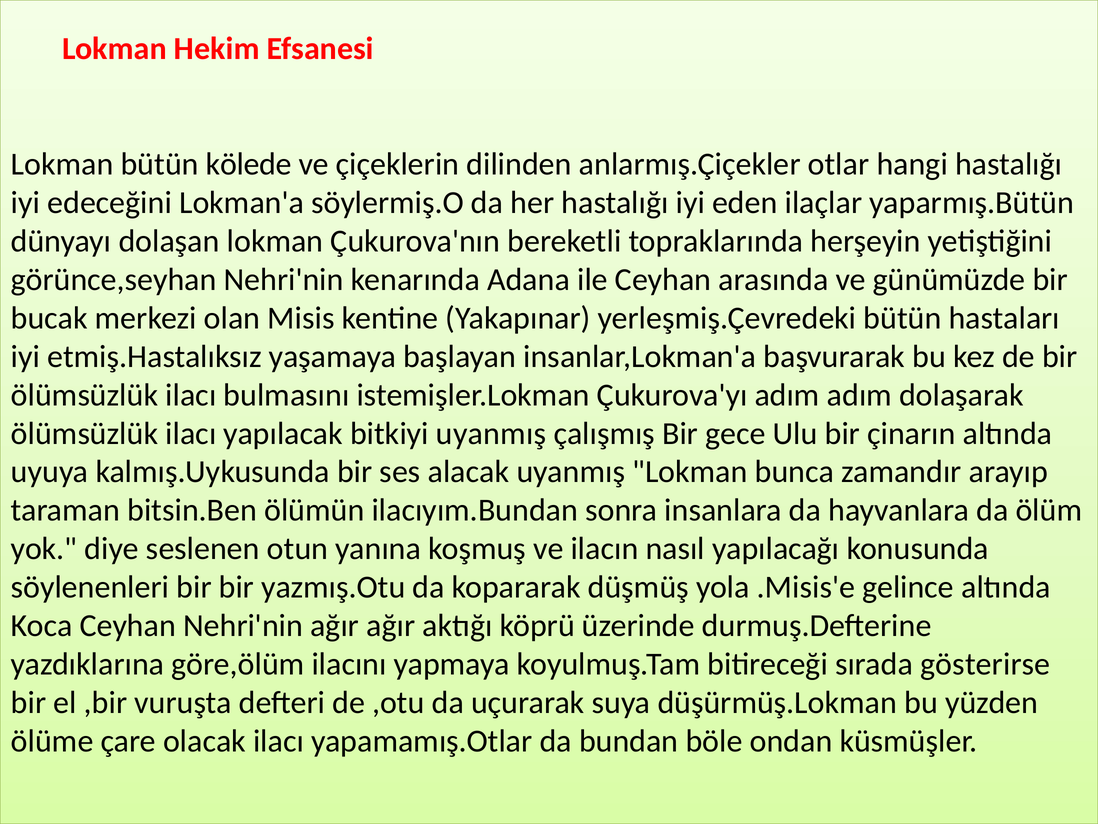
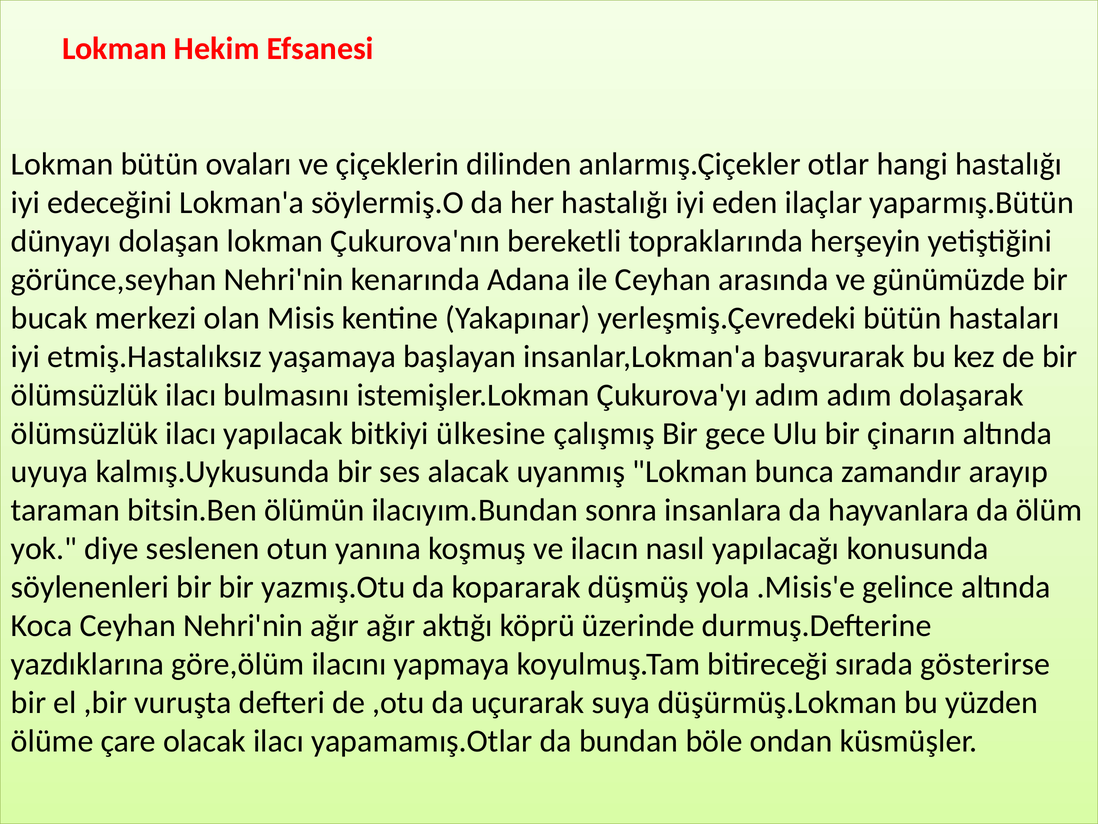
kölede: kölede -> ovaları
bitkiyi uyanmış: uyanmış -> ülkesine
